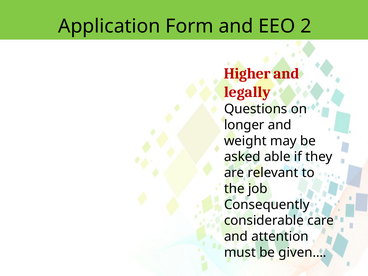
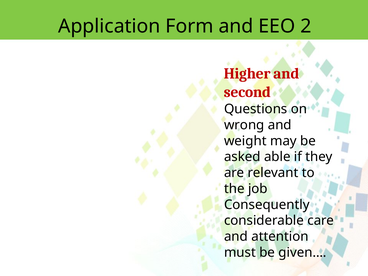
legally: legally -> second
longer: longer -> wrong
